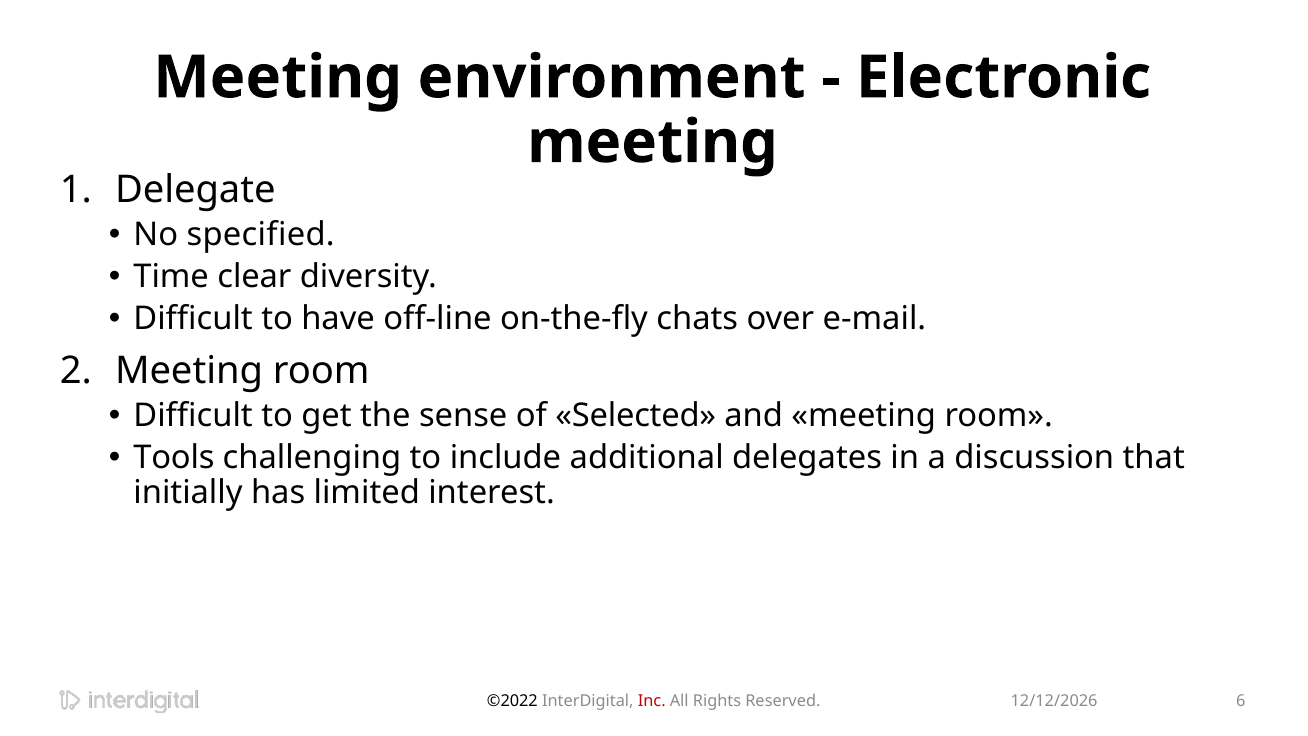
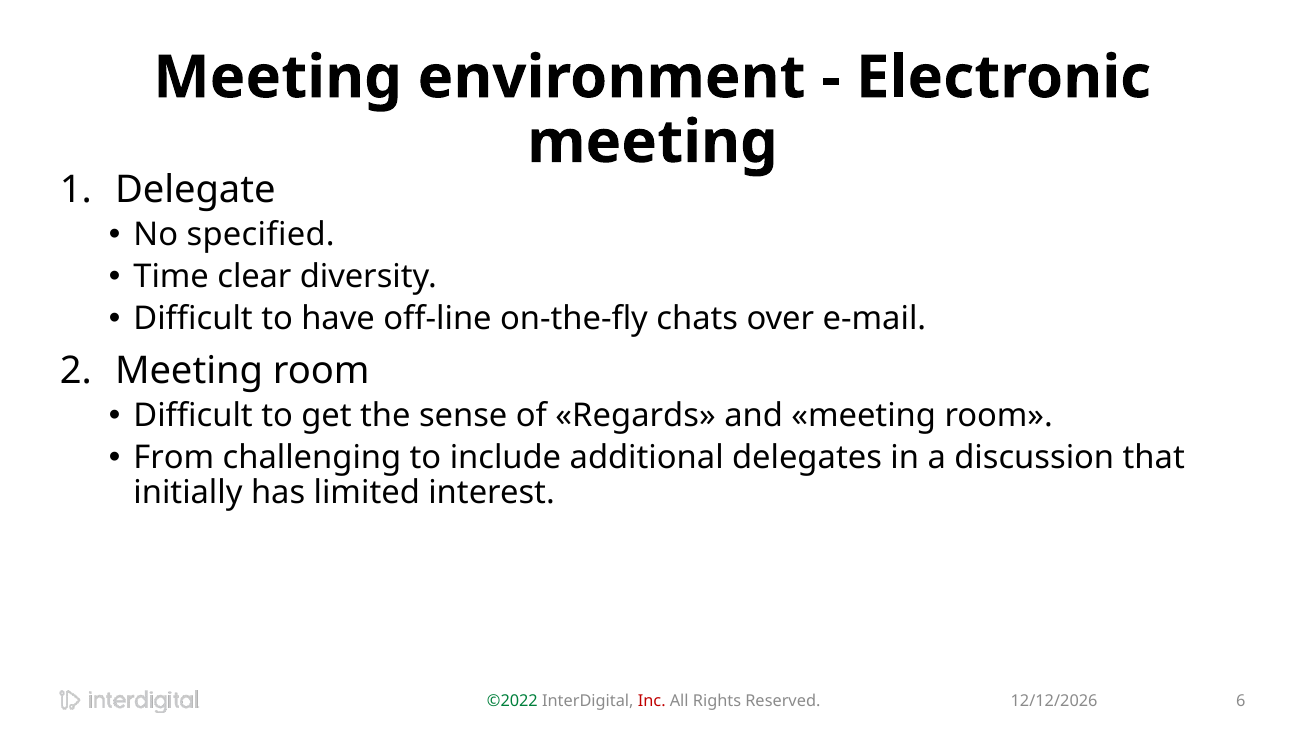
Selected: Selected -> Regards
Tools: Tools -> From
©2022 colour: black -> green
